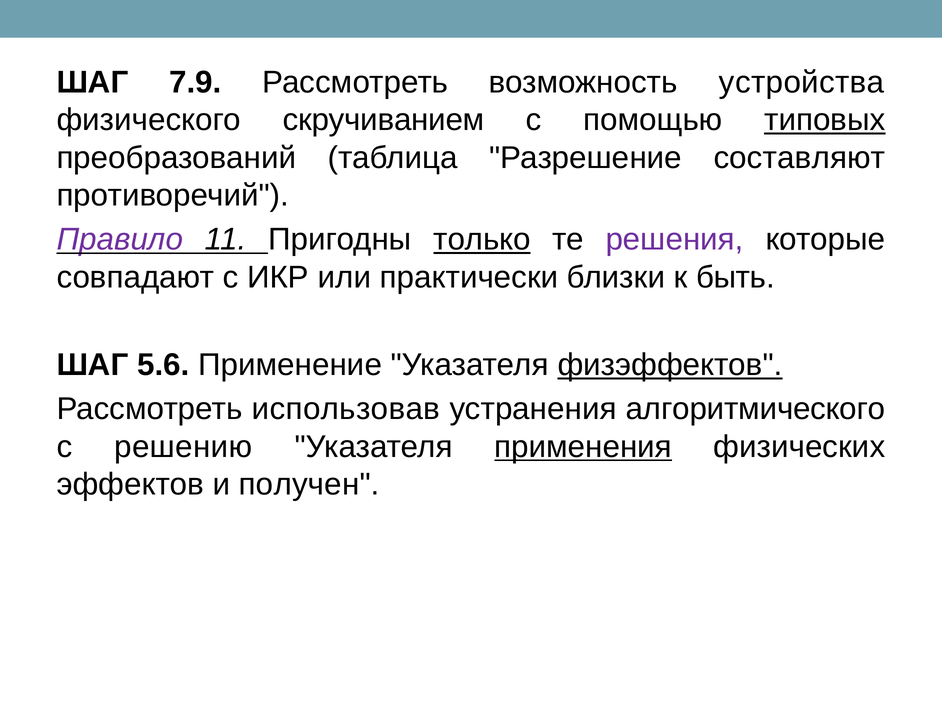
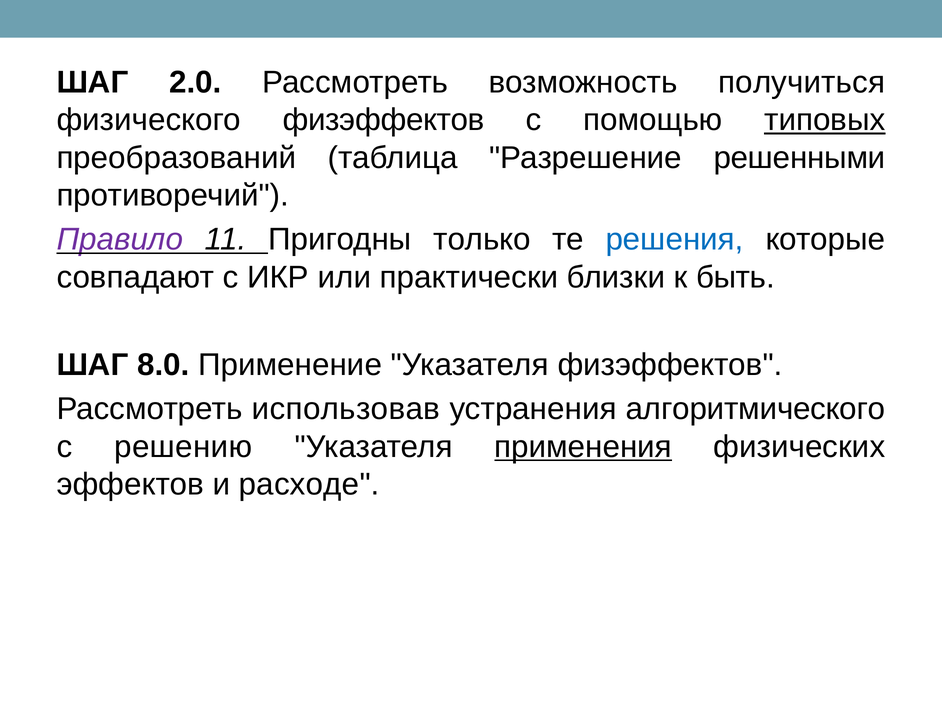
7.9: 7.9 -> 2.0
устройства: устройства -> получиться
физического скручиванием: скручиванием -> физэффектов
составляют: составляют -> решенными
только underline: present -> none
решения colour: purple -> blue
5.6: 5.6 -> 8.0
физэффектов at (670, 365) underline: present -> none
получен: получен -> расходе
